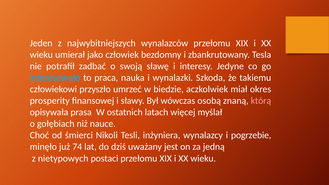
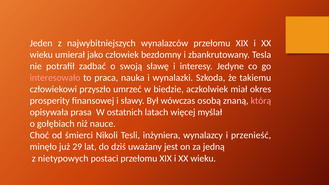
interesowało colour: light blue -> pink
pogrzebie: pogrzebie -> przenieść
74: 74 -> 29
